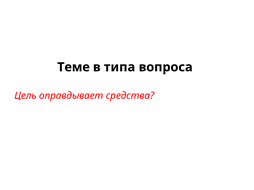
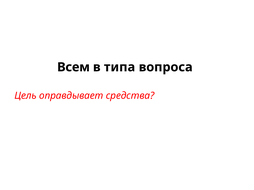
Теме: Теме -> Всем
